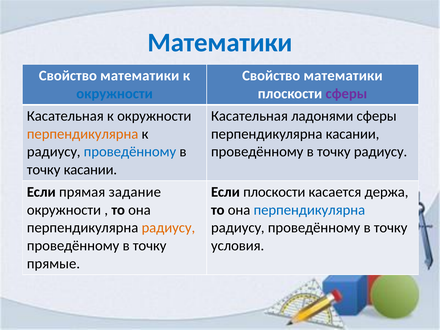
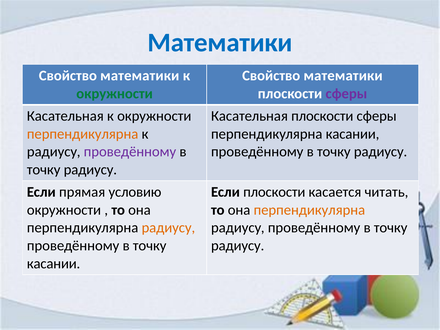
окружности at (115, 94) colour: blue -> green
Касательная ладонями: ладонями -> плоскости
проведённому at (130, 152) colour: blue -> purple
касании at (90, 170): касании -> радиусу
задание: задание -> условию
держа: держа -> читать
перпендикулярна at (309, 210) colour: blue -> orange
условия at (238, 246): условия -> радиусу
прямые at (53, 264): прямые -> касании
